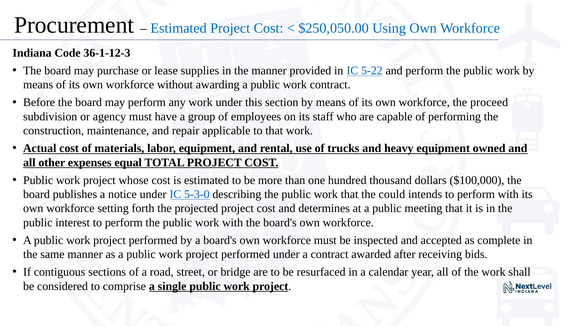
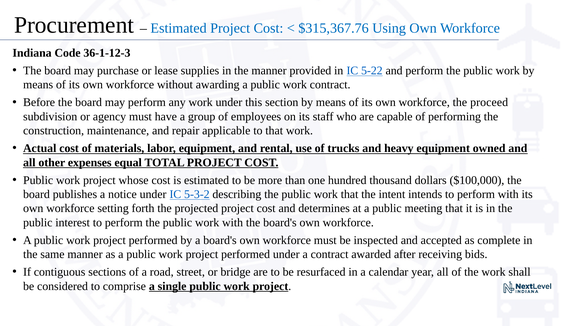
$250,050.00: $250,050.00 -> $315,367.76
5-3-0: 5-3-0 -> 5-3-2
could: could -> intent
